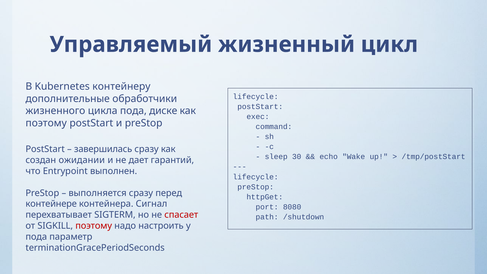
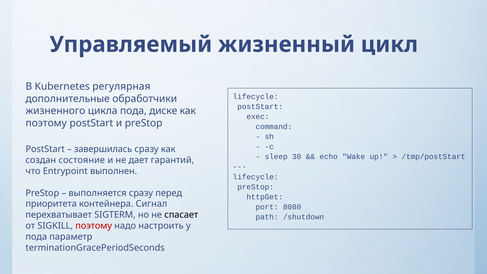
контейнеру: контейнеру -> регулярная
ожидании: ожидании -> состояние
контейнере: контейнере -> приоритета
спасает colour: red -> black
